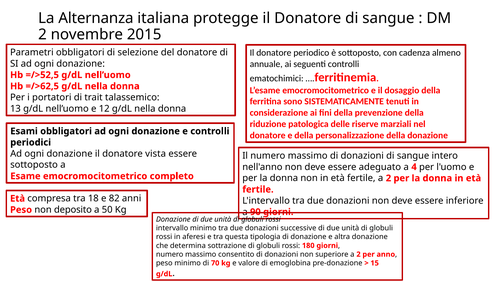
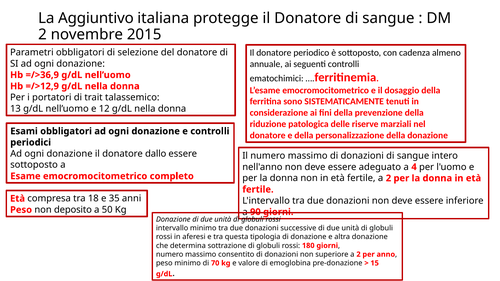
Alternanza: Alternanza -> Aggiuntivo
=/>52,5: =/>52,5 -> =/>36,9
=/>62,5: =/>62,5 -> =/>12,9
vista: vista -> dallo
82: 82 -> 35
